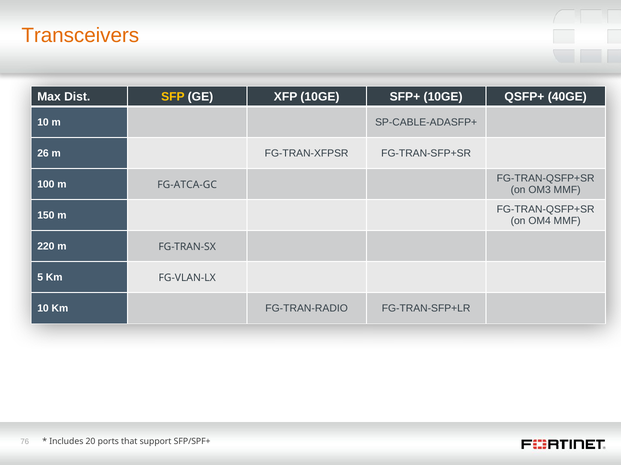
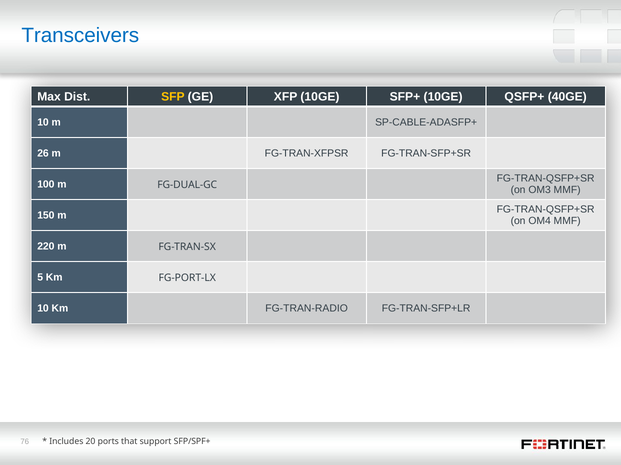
Transceivers colour: orange -> blue
FG-ATCA-GC: FG-ATCA-GC -> FG-DUAL-GC
FG-VLAN-LX: FG-VLAN-LX -> FG-PORT-LX
